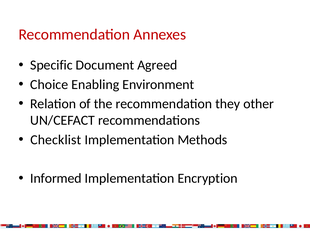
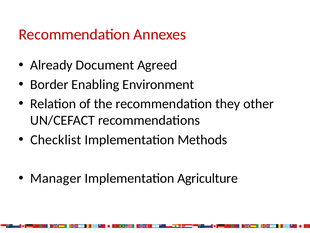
Specific: Specific -> Already
Choice: Choice -> Border
Informed: Informed -> Manager
Encryption: Encryption -> Agriculture
